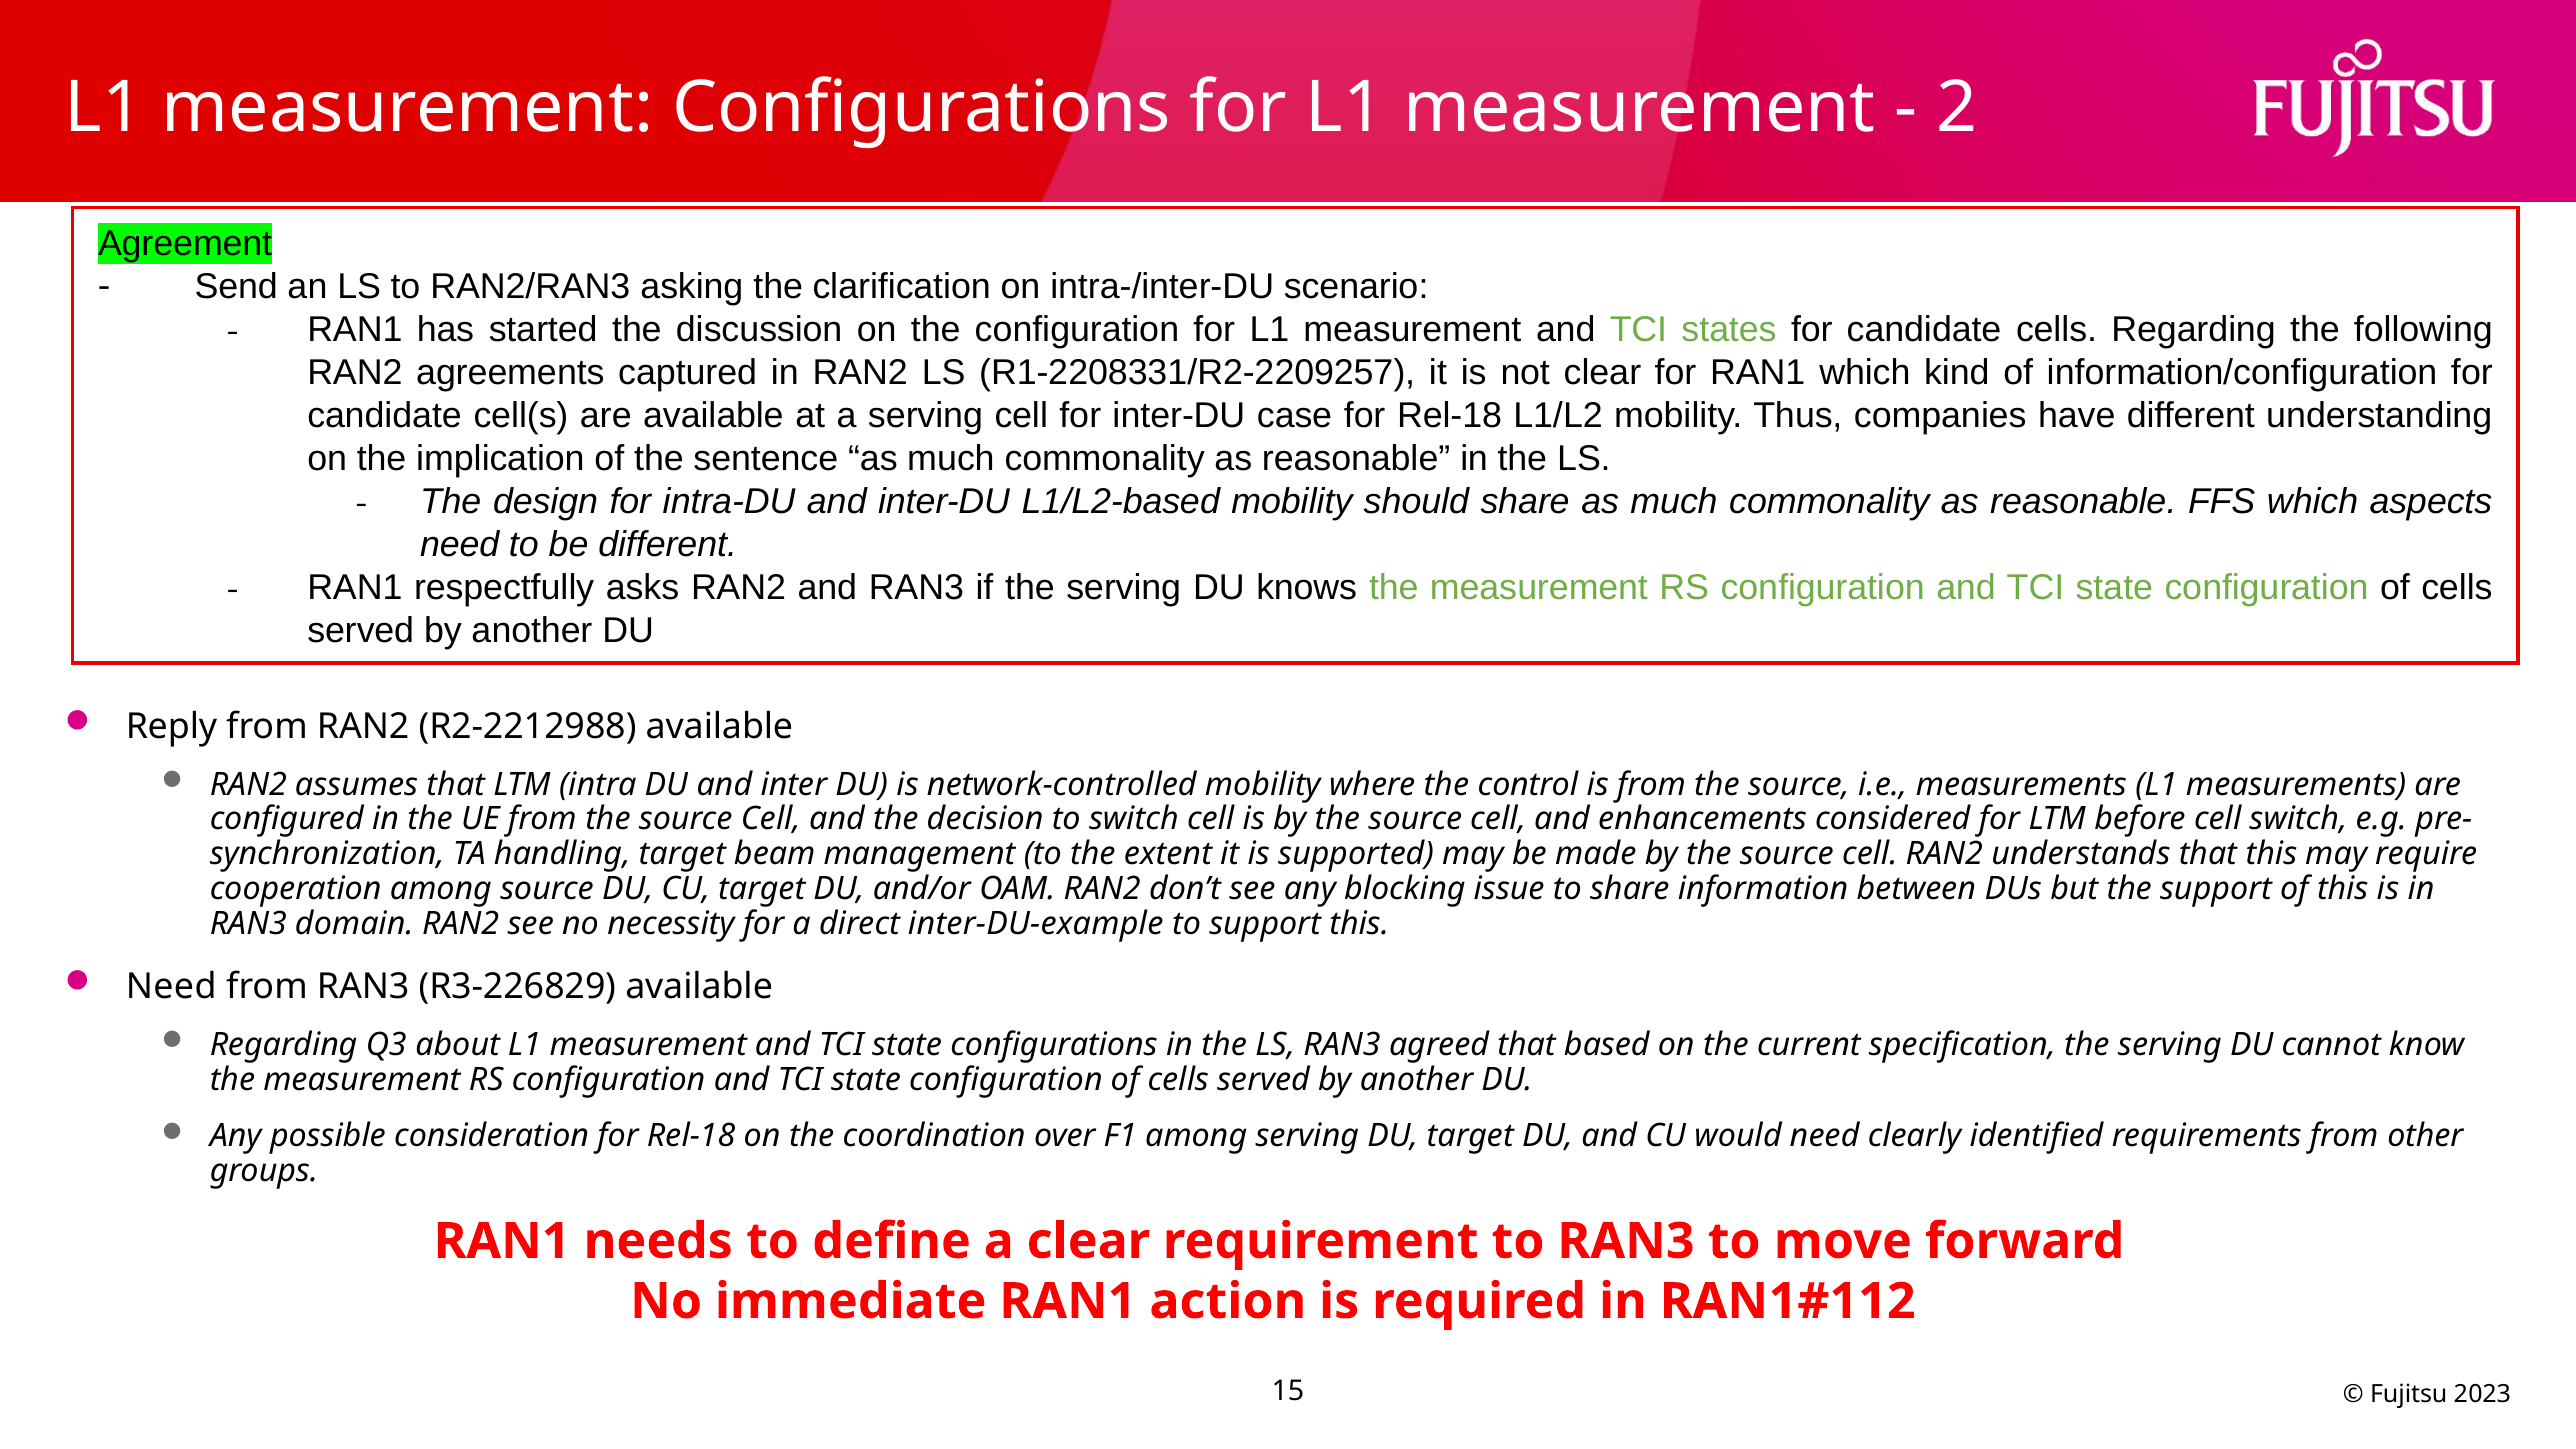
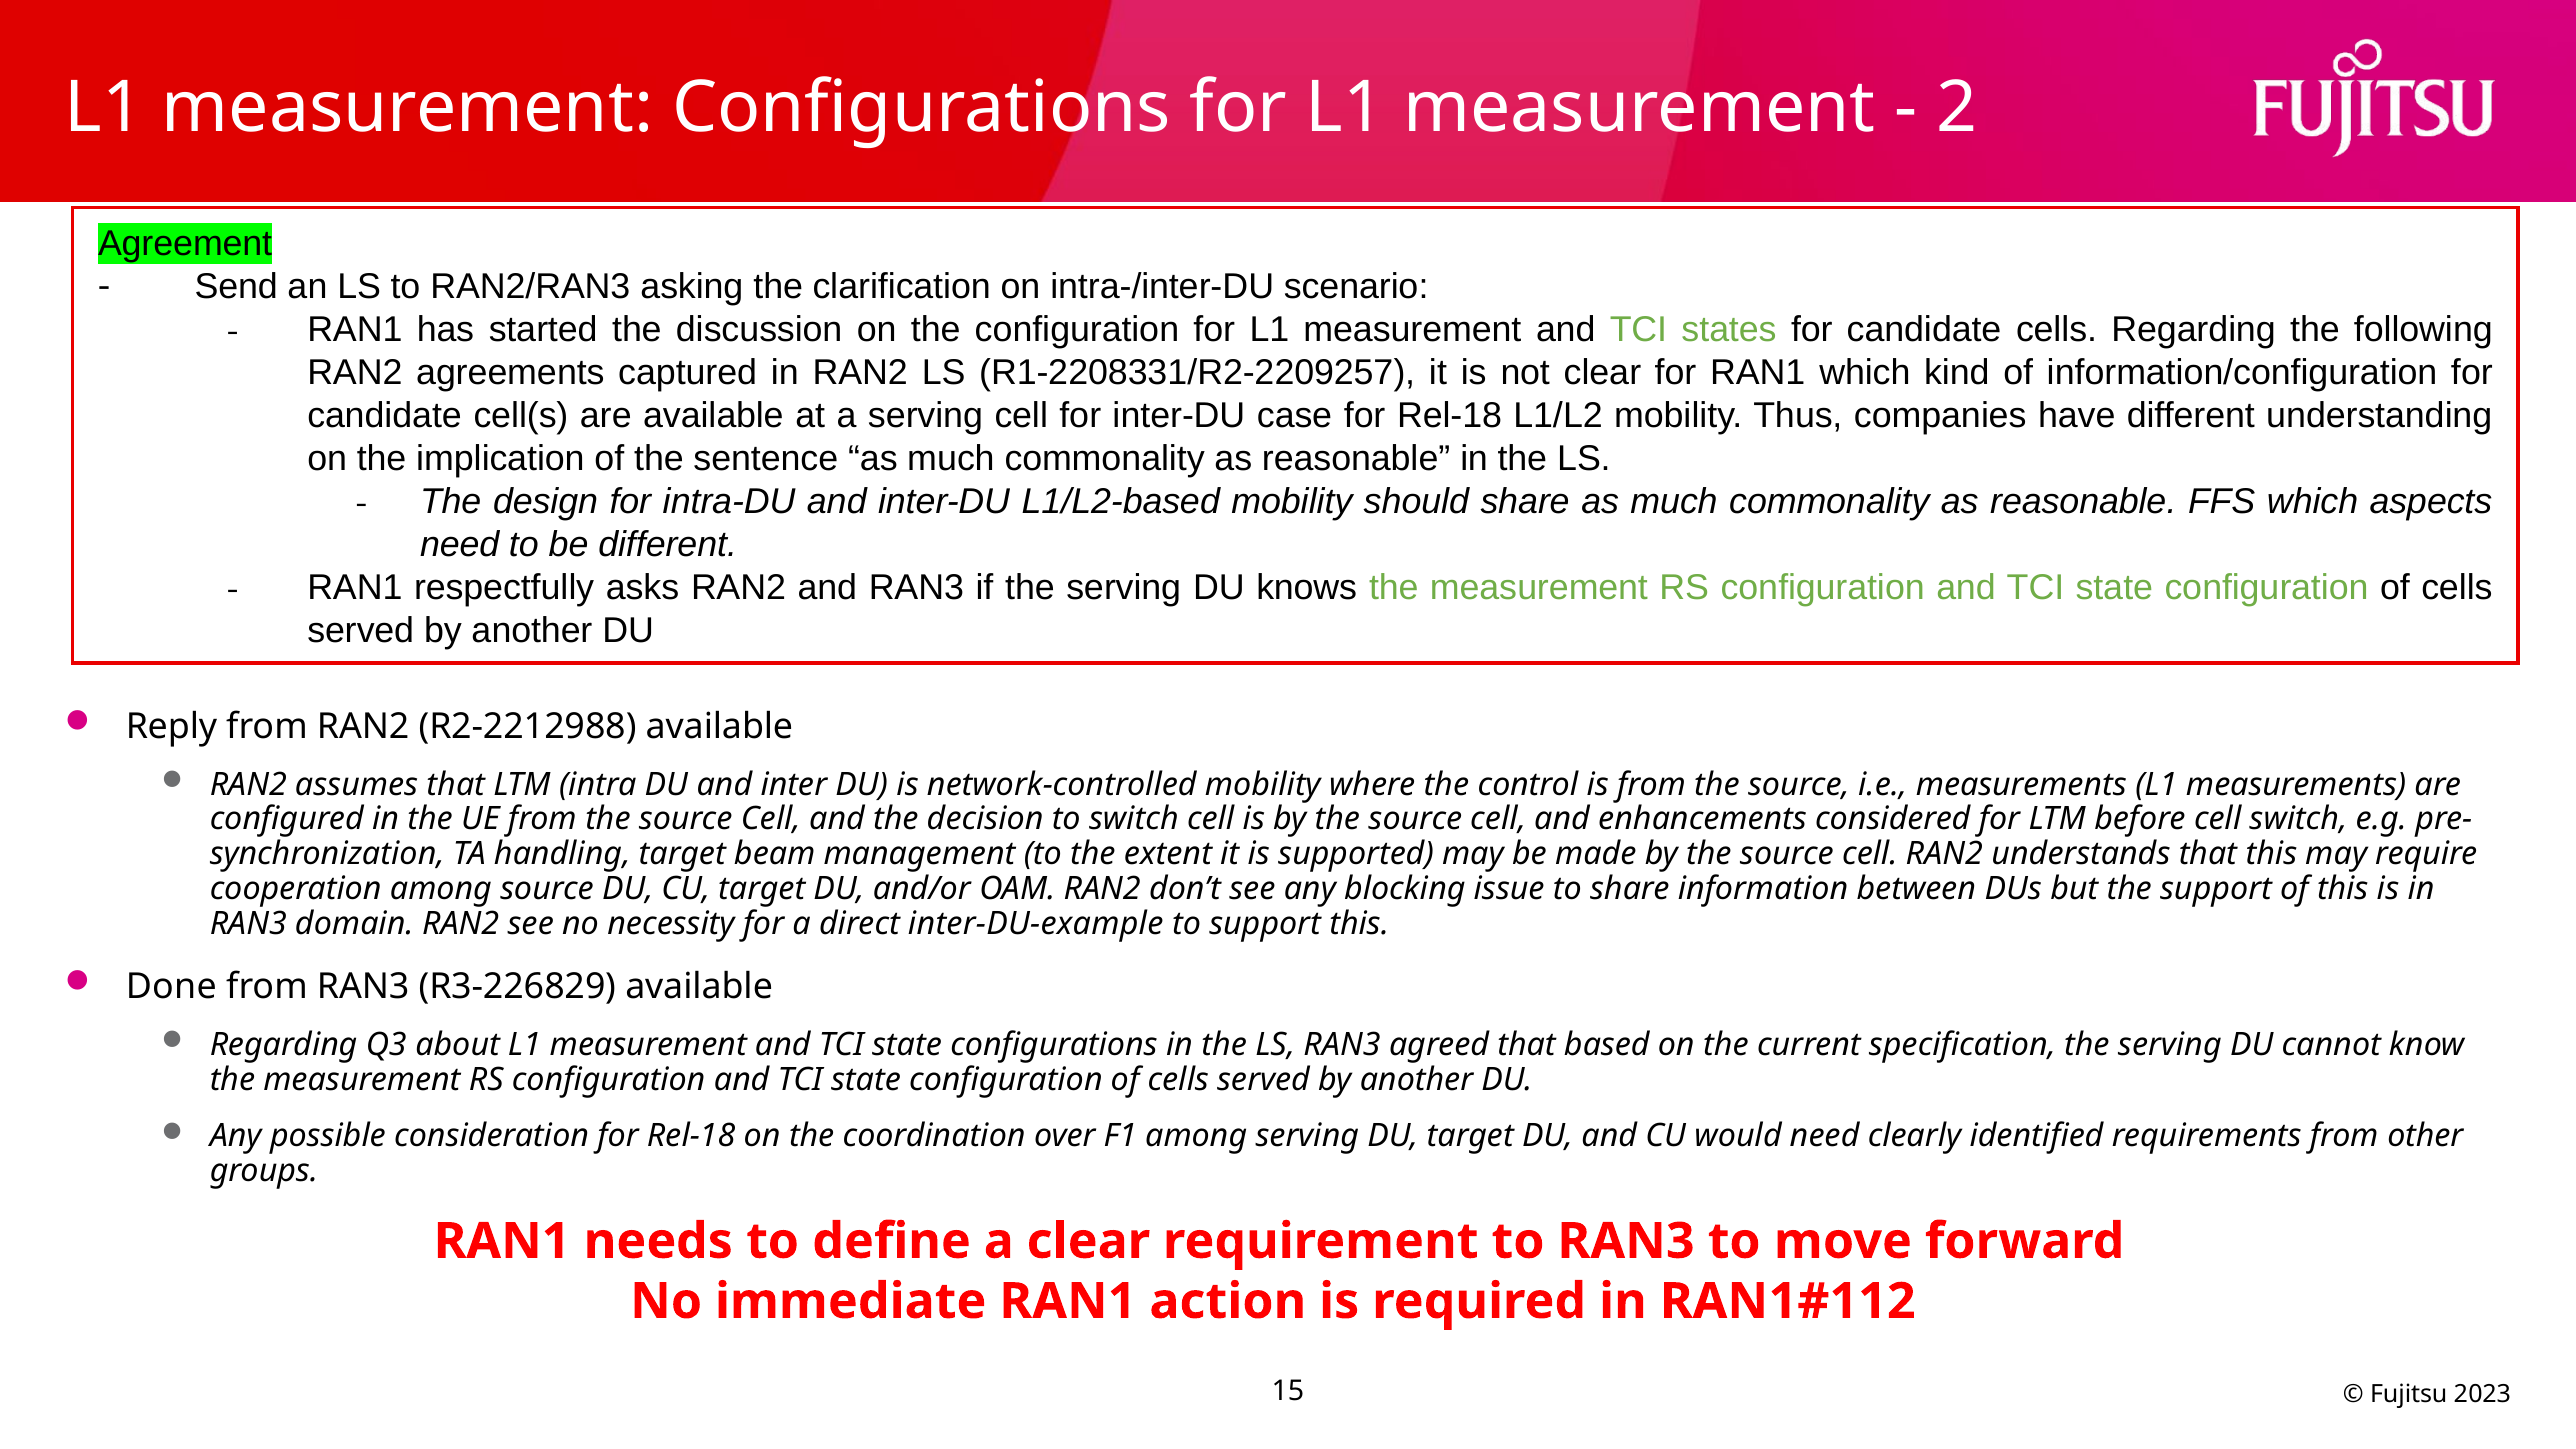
Need at (171, 987): Need -> Done
